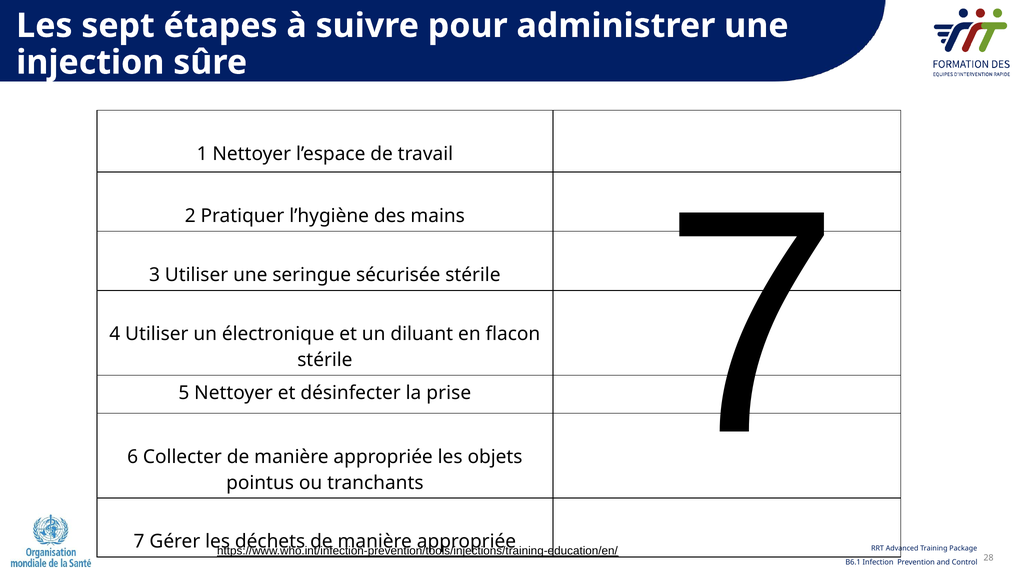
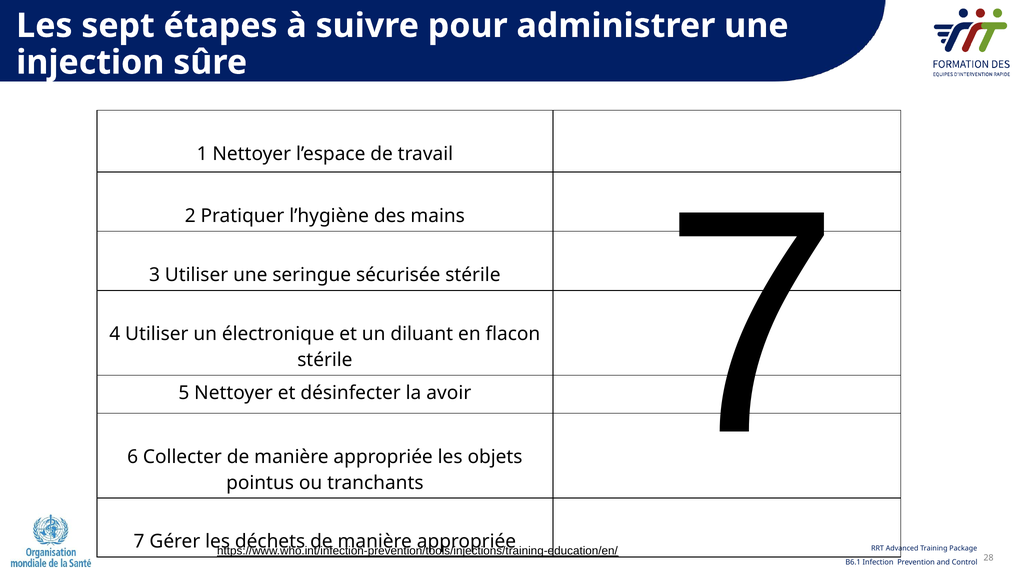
prise: prise -> avoir
